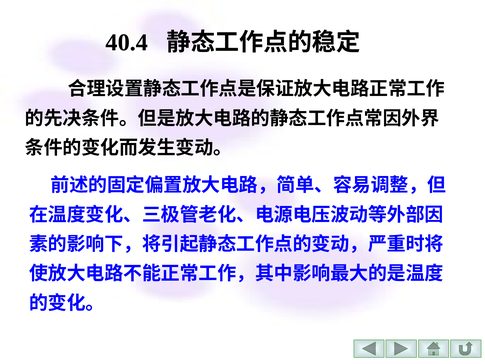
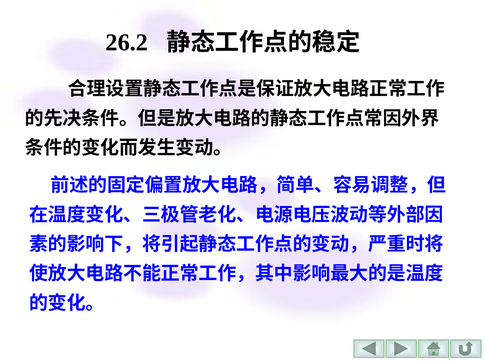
40.4: 40.4 -> 26.2
